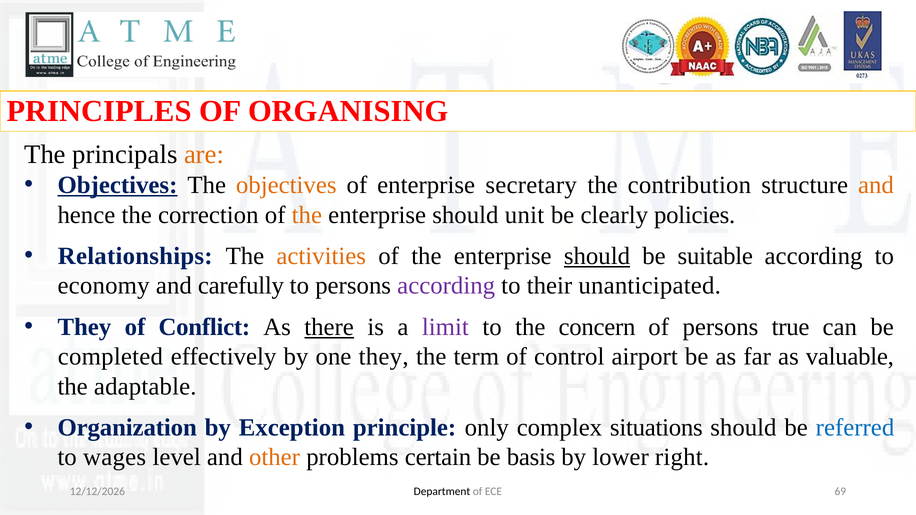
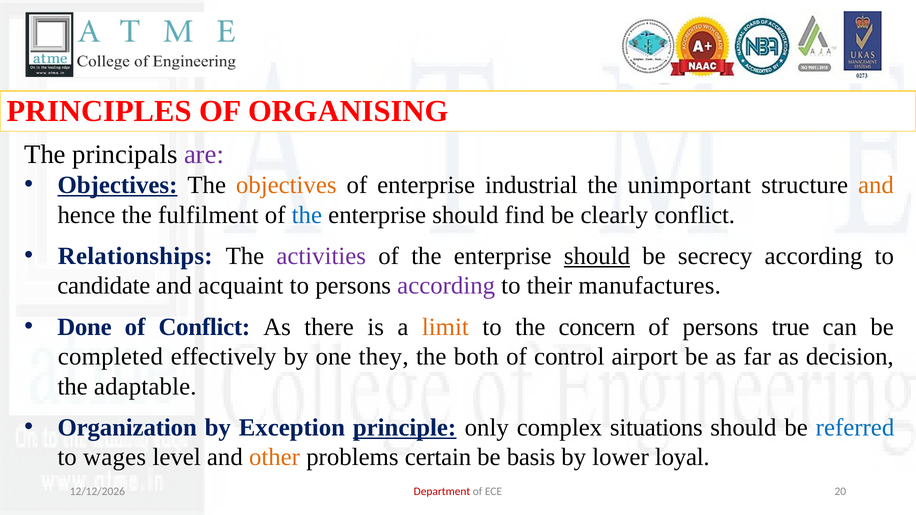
are colour: orange -> purple
secretary: secretary -> industrial
contribution: contribution -> unimportant
correction: correction -> fulfilment
the at (307, 215) colour: orange -> blue
unit: unit -> find
clearly policies: policies -> conflict
activities colour: orange -> purple
suitable: suitable -> secrecy
economy: economy -> candidate
carefully: carefully -> acquaint
unanticipated: unanticipated -> manufactures
They at (84, 327): They -> Done
there underline: present -> none
limit colour: purple -> orange
term: term -> both
valuable: valuable -> decision
principle underline: none -> present
right: right -> loyal
Department colour: black -> red
69: 69 -> 20
